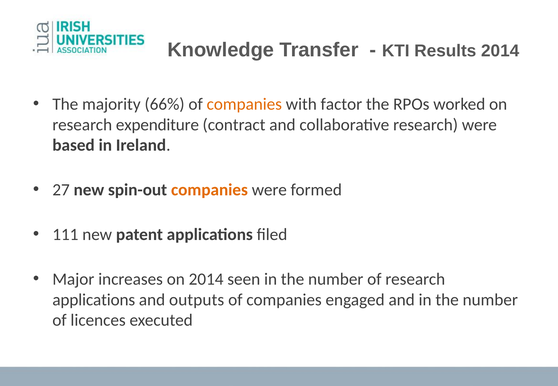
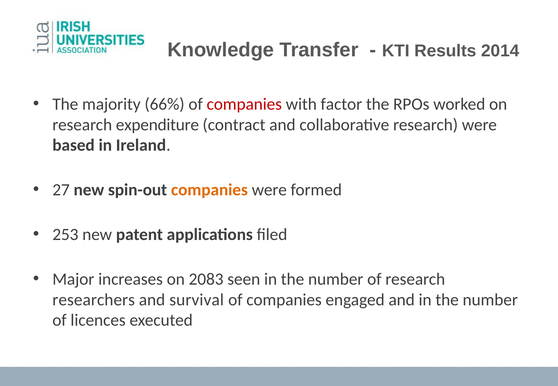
companies at (244, 104) colour: orange -> red
111: 111 -> 253
on 2014: 2014 -> 2083
applications at (94, 300): applications -> researchers
outputs: outputs -> survival
